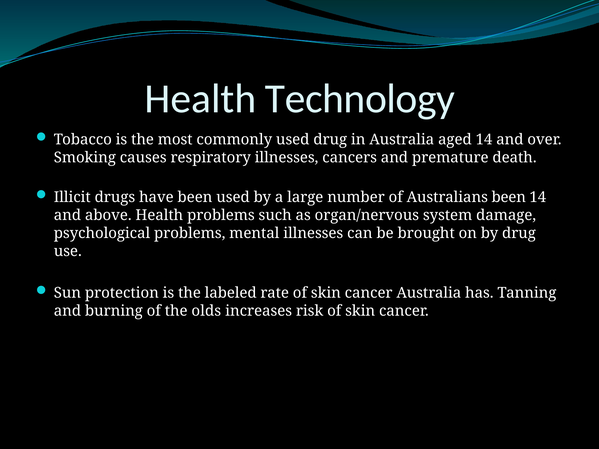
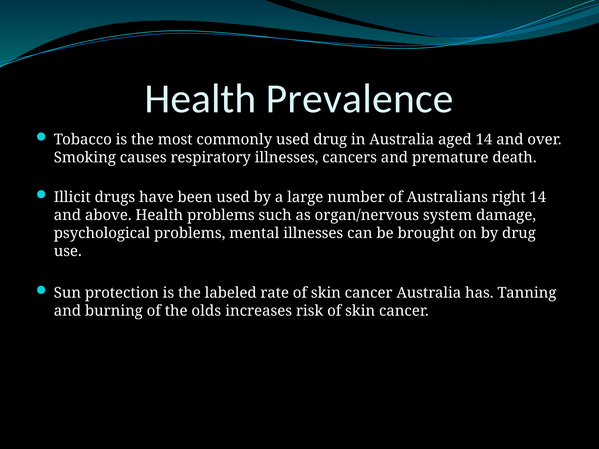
Technology: Technology -> Prevalence
Australians been: been -> right
